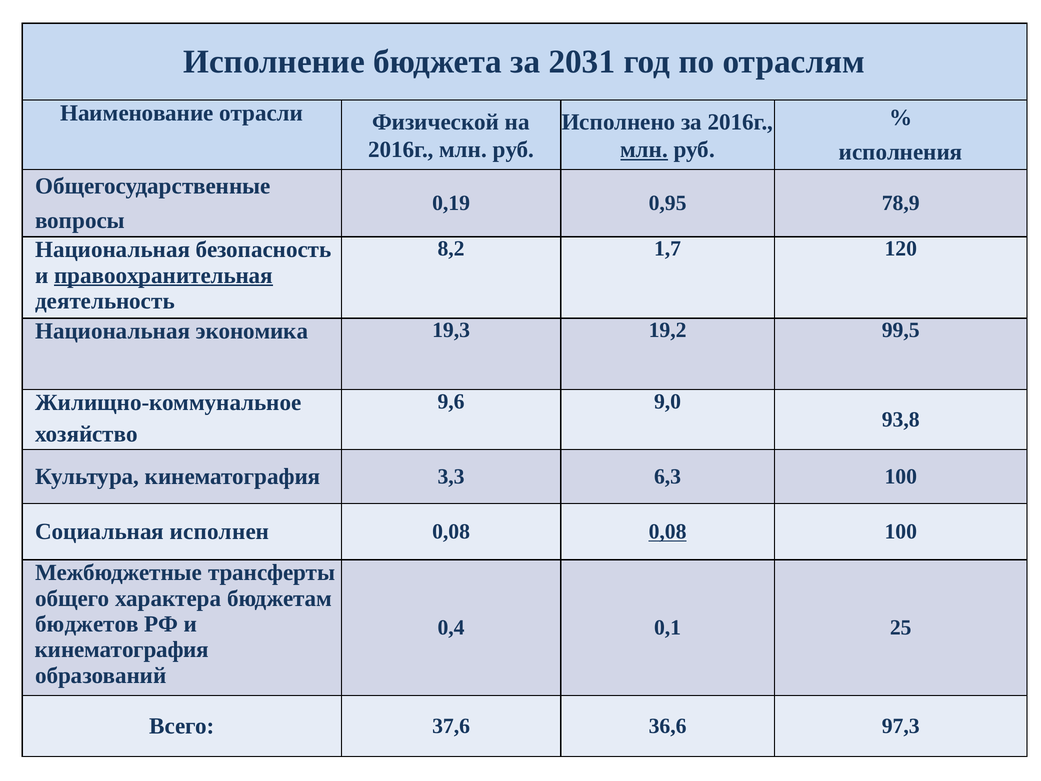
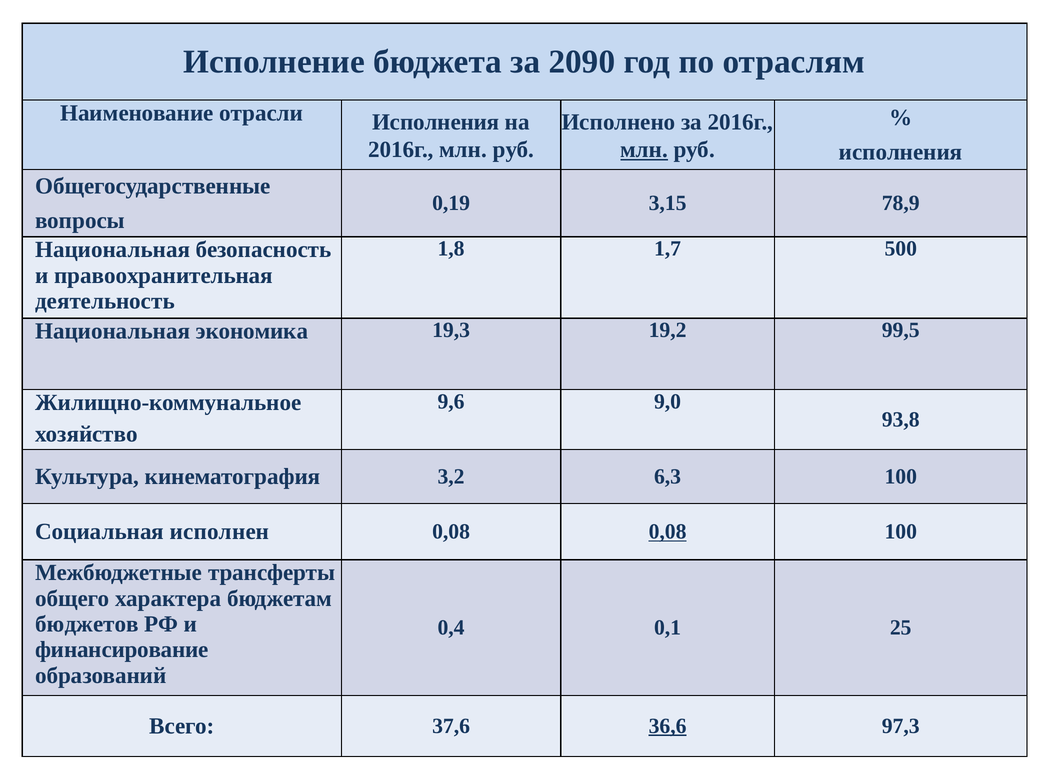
2031: 2031 -> 2090
отрасли Физической: Физической -> Исполнения
0,95: 0,95 -> 3,15
8,2: 8,2 -> 1,8
120: 120 -> 500
правоохранительная underline: present -> none
3,3: 3,3 -> 3,2
кинематография at (122, 650): кинематография -> финансирование
36,6 underline: none -> present
